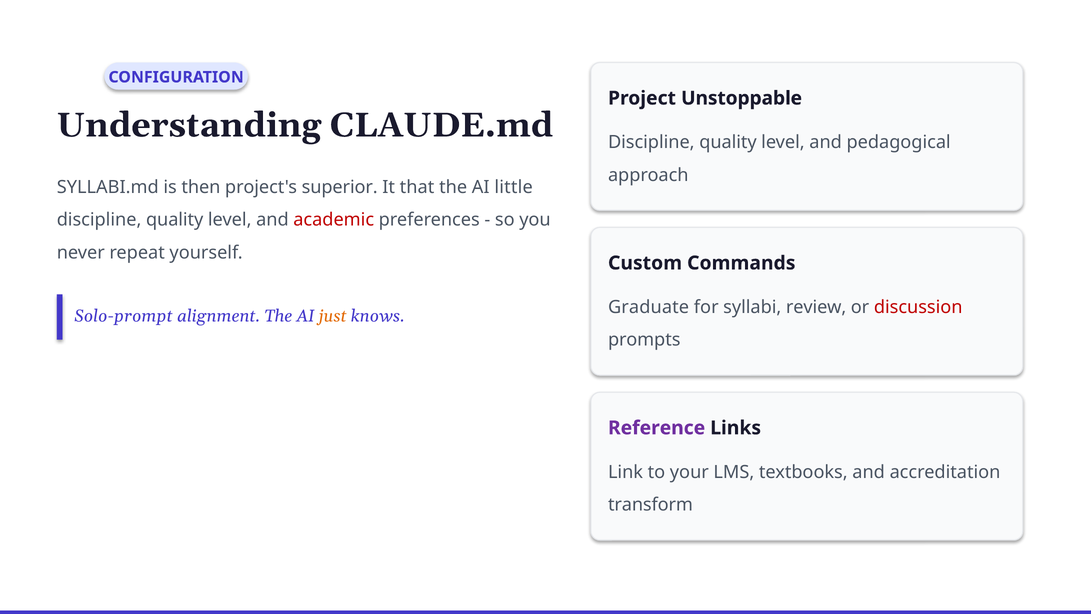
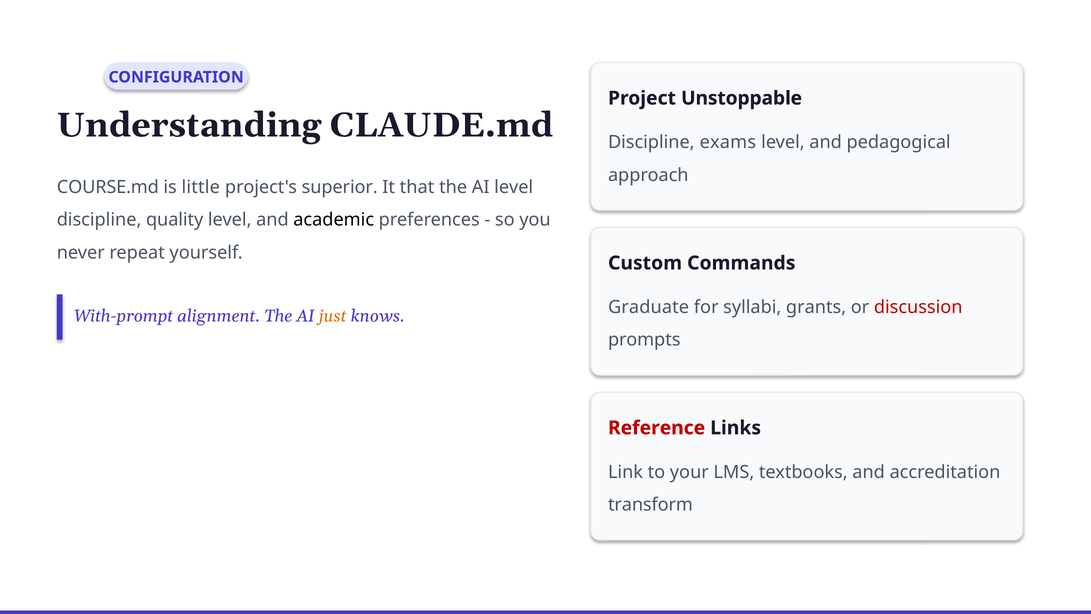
quality at (728, 142): quality -> exams
SYLLABI.md: SYLLABI.md -> COURSE.md
then: then -> little
AI little: little -> level
academic colour: red -> black
review: review -> grants
Solo-prompt: Solo-prompt -> With-prompt
Reference colour: purple -> red
